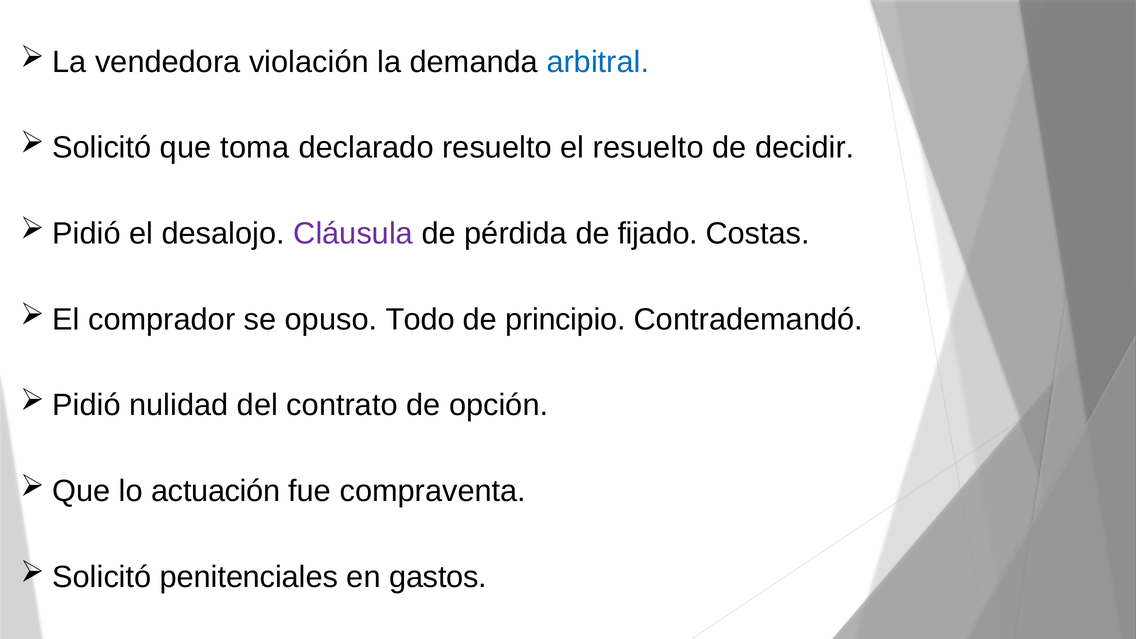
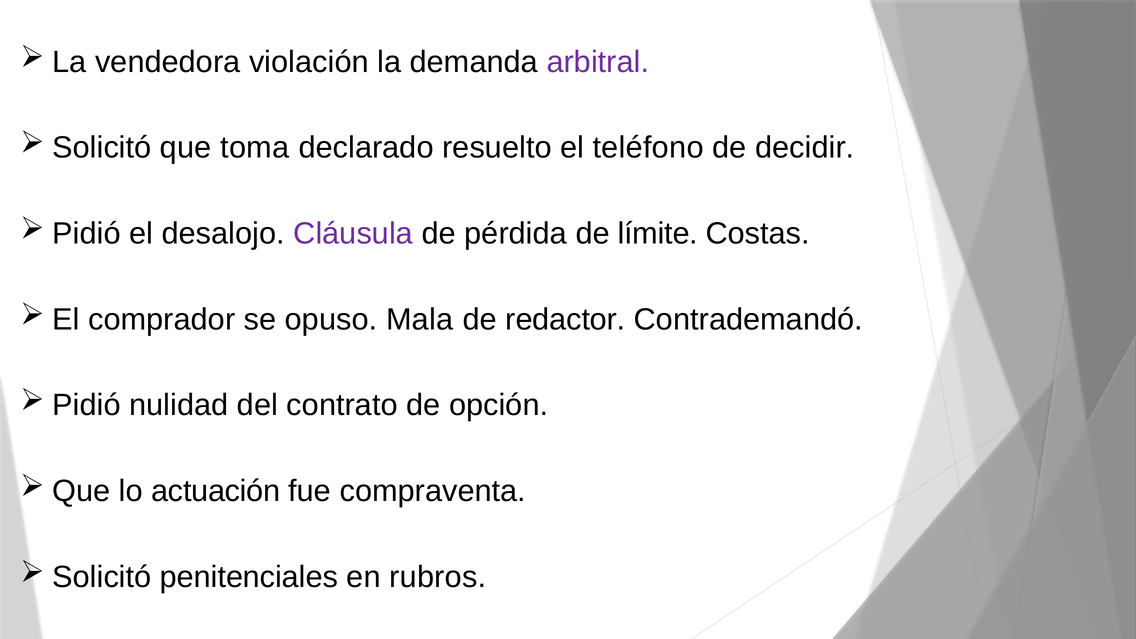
arbitral colour: blue -> purple
el resuelto: resuelto -> teléfono
fijado: fijado -> límite
Todo: Todo -> Mala
principio: principio -> redactor
gastos: gastos -> rubros
